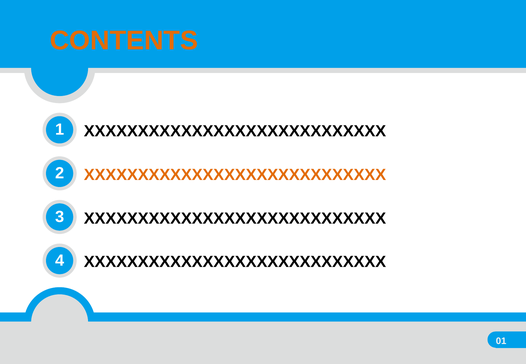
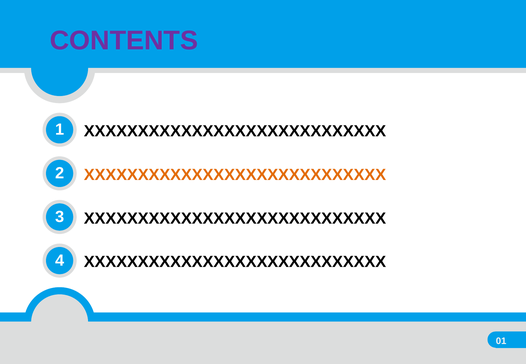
CONTENTS colour: orange -> purple
